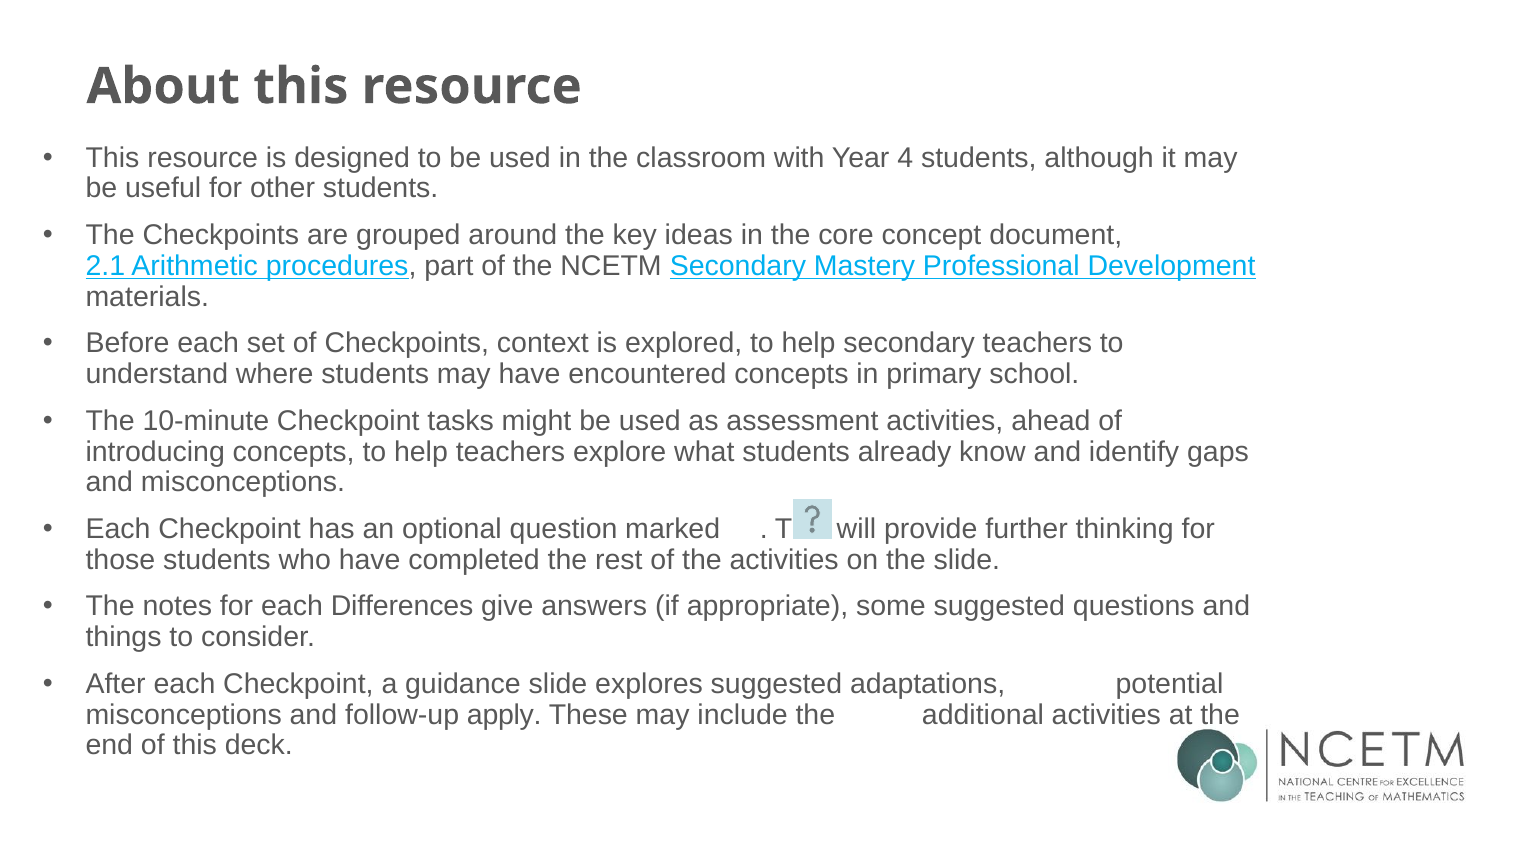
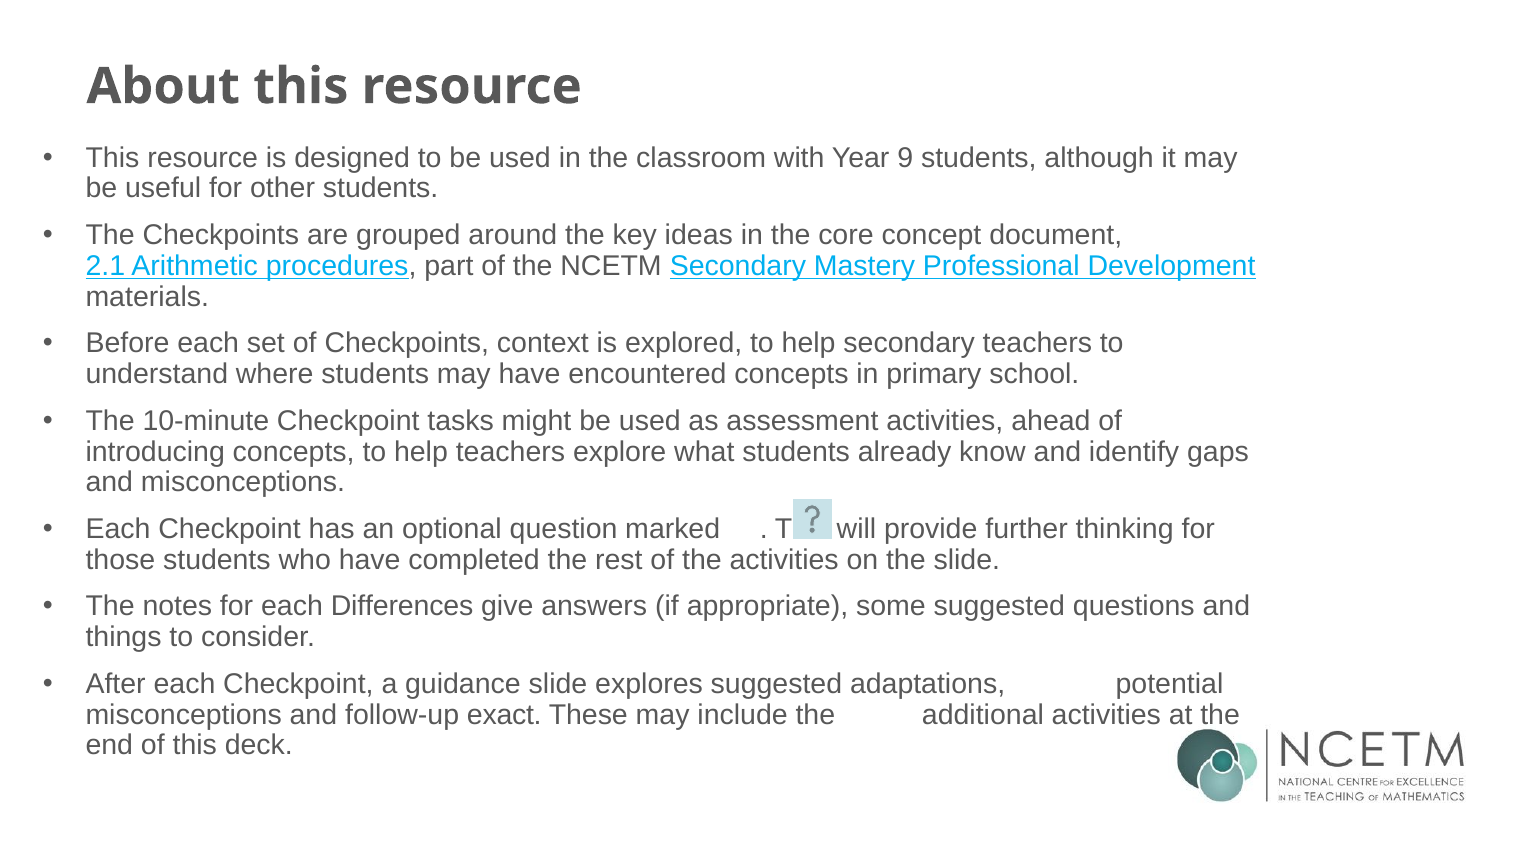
4: 4 -> 9
apply: apply -> exact
